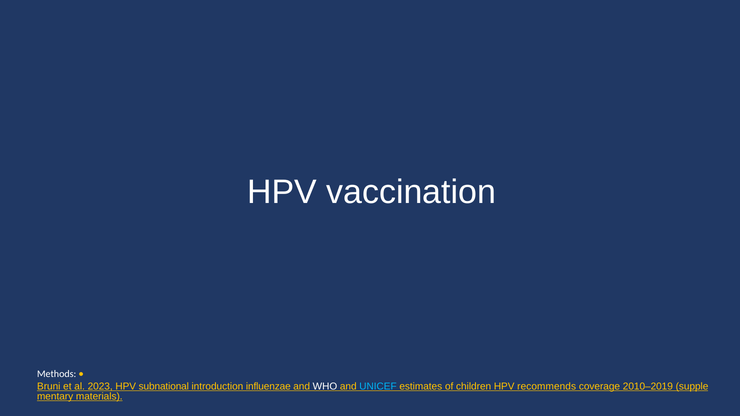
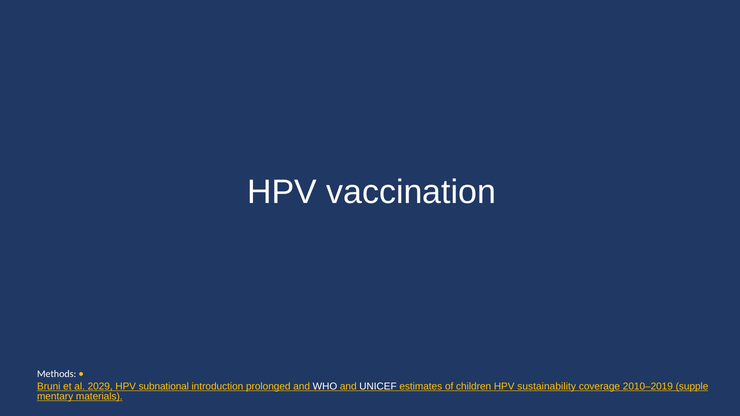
2023: 2023 -> 2029
influenzae: influenzae -> prolonged
UNICEF colour: light blue -> white
recommends: recommends -> sustainability
